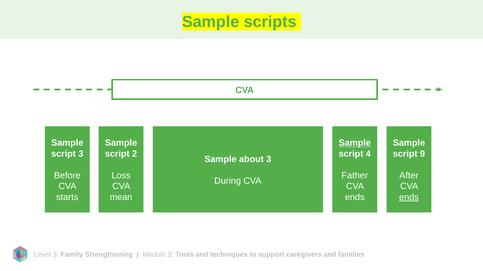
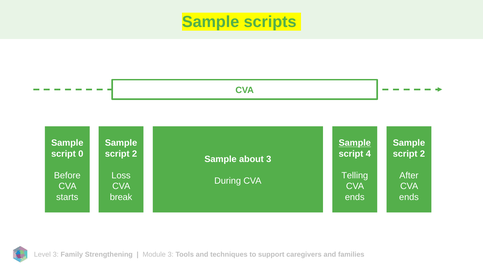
script 3: 3 -> 0
9 at (423, 154): 9 -> 2
Father: Father -> Telling
mean: mean -> break
ends at (409, 198) underline: present -> none
